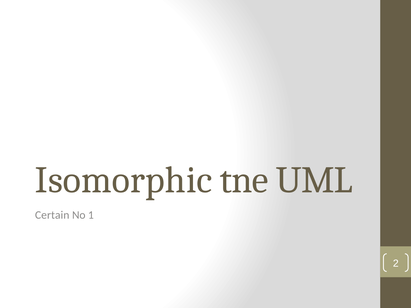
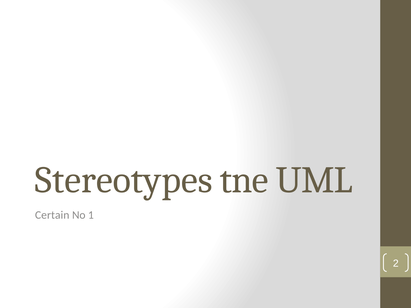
Isomorphic: Isomorphic -> Stereotypes
